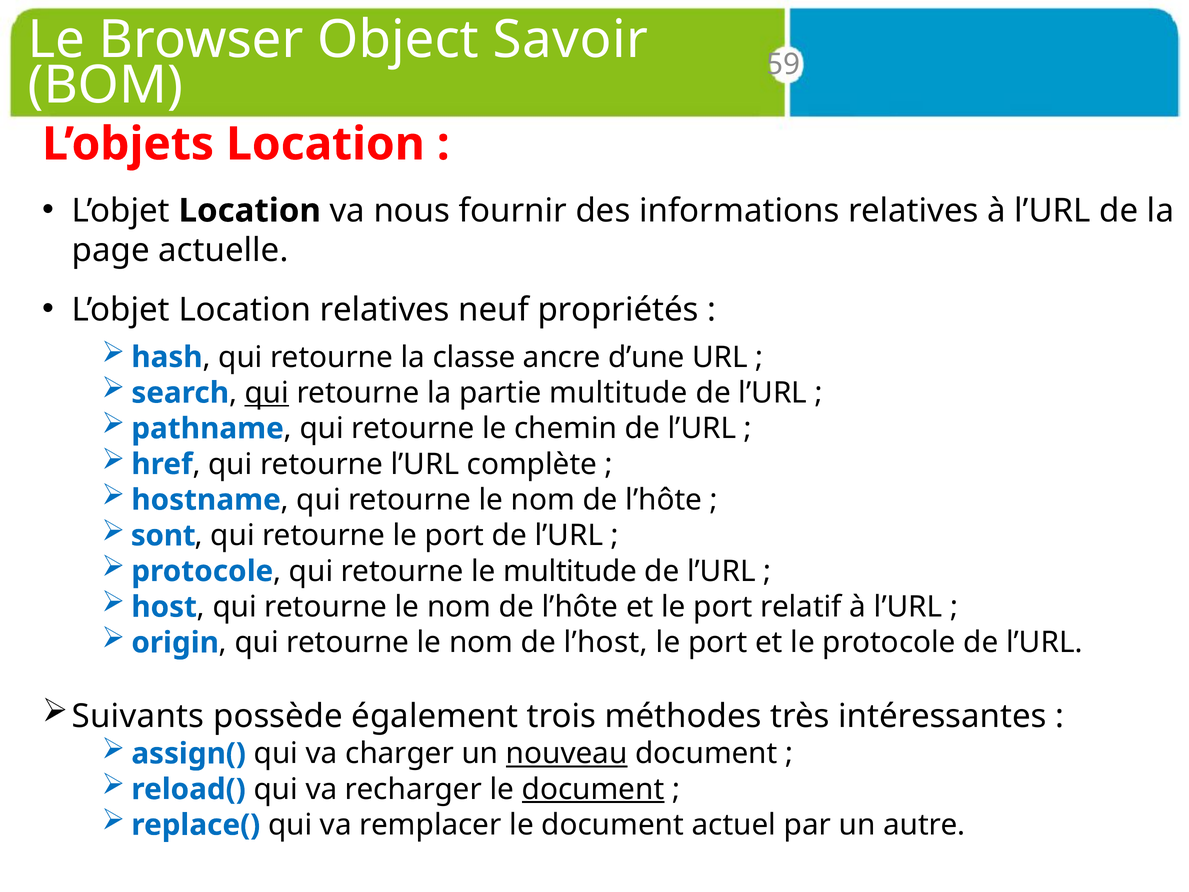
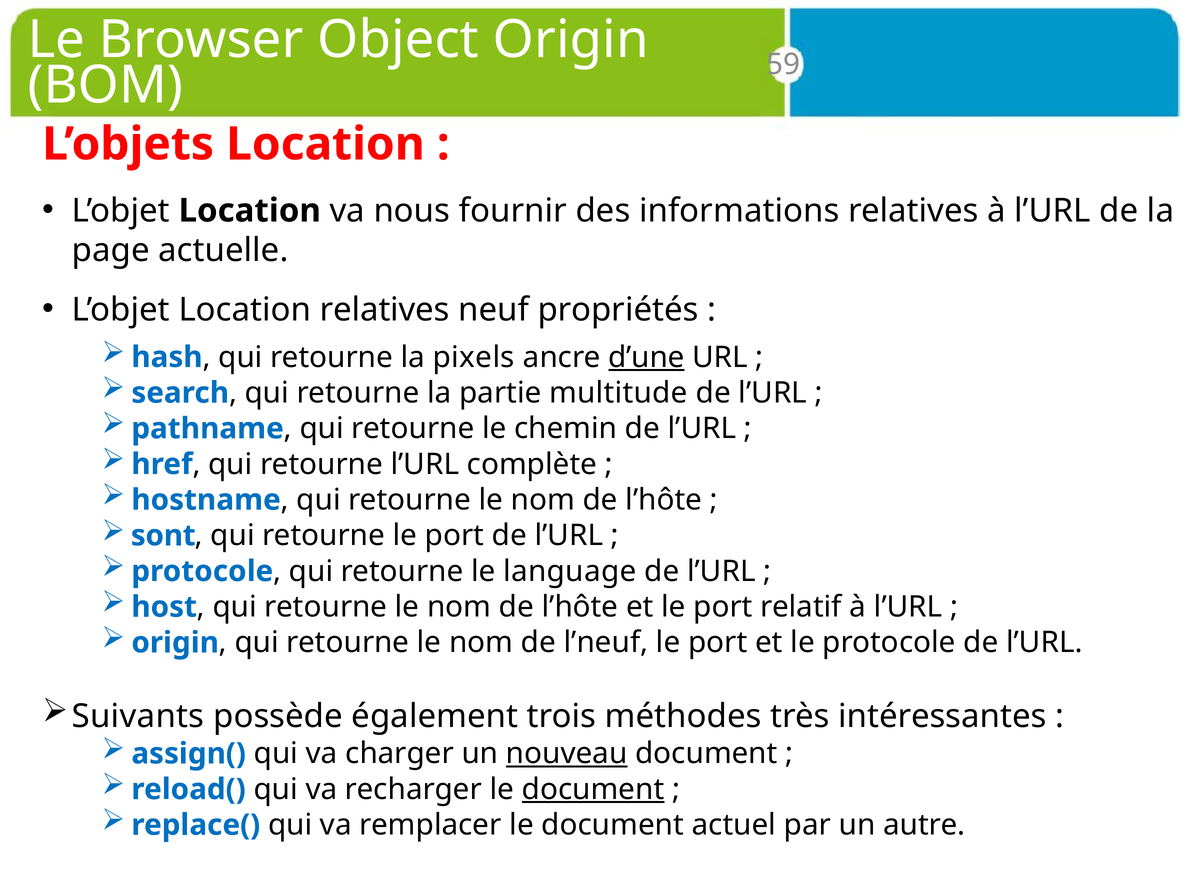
Object Savoir: Savoir -> Origin
classe: classe -> pixels
d’une underline: none -> present
qui at (267, 393) underline: present -> none
le multitude: multitude -> language
l’host: l’host -> l’neuf
